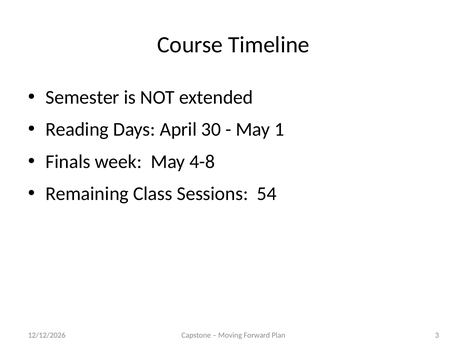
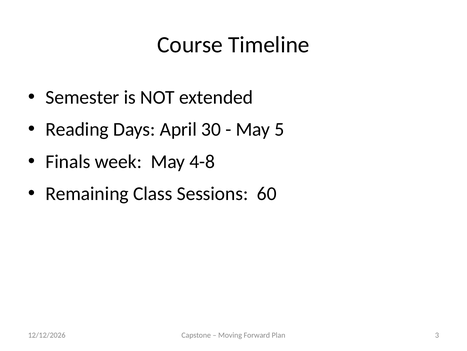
1: 1 -> 5
54: 54 -> 60
